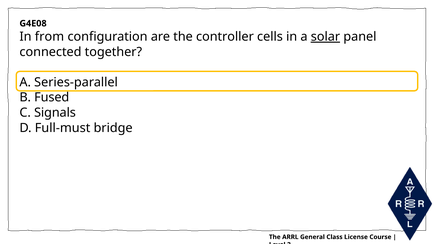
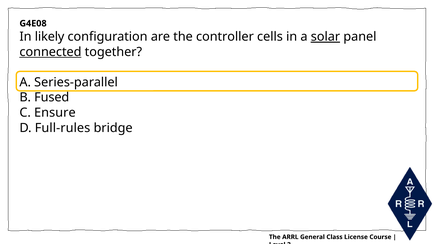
from: from -> likely
connected underline: none -> present
Signals: Signals -> Ensure
Full-must: Full-must -> Full-rules
